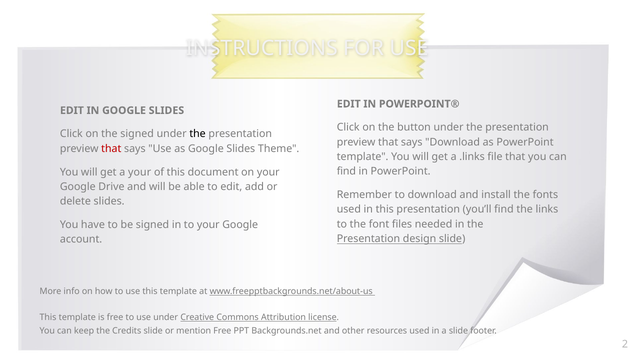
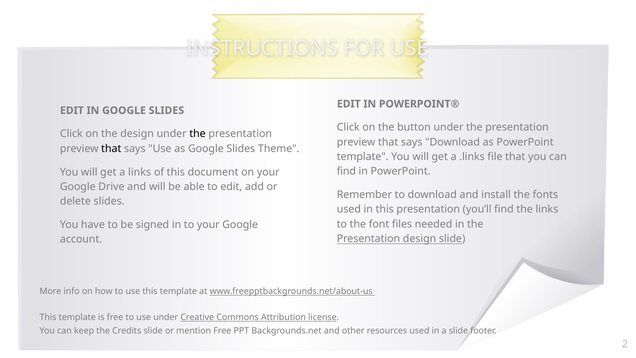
the signed: signed -> design
that at (111, 148) colour: red -> black
a your: your -> links
